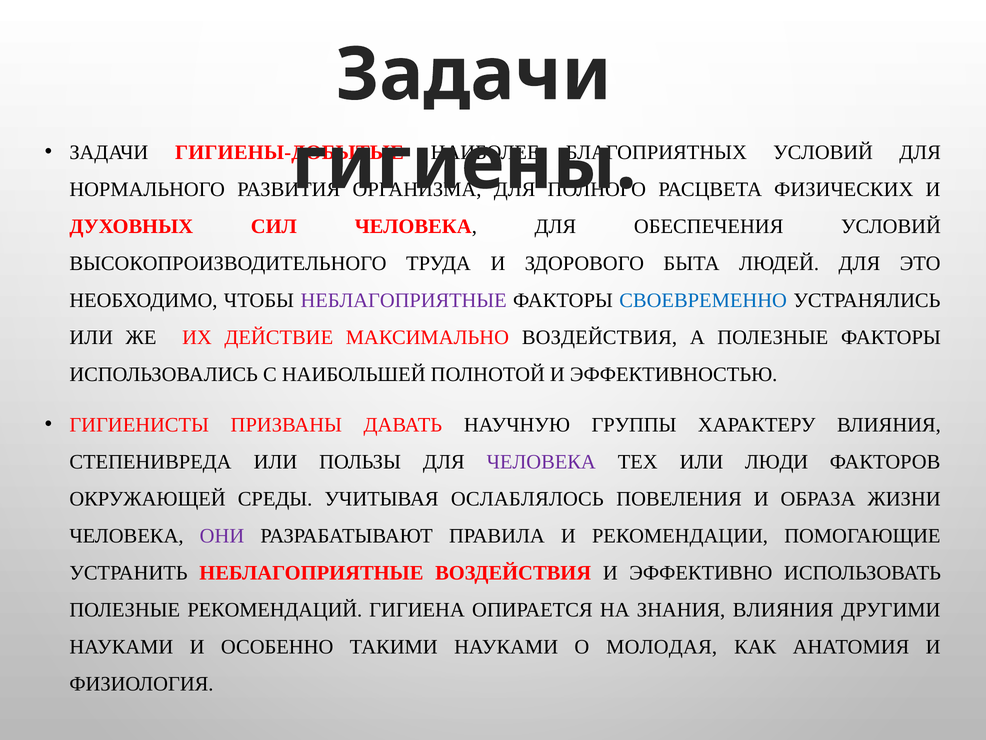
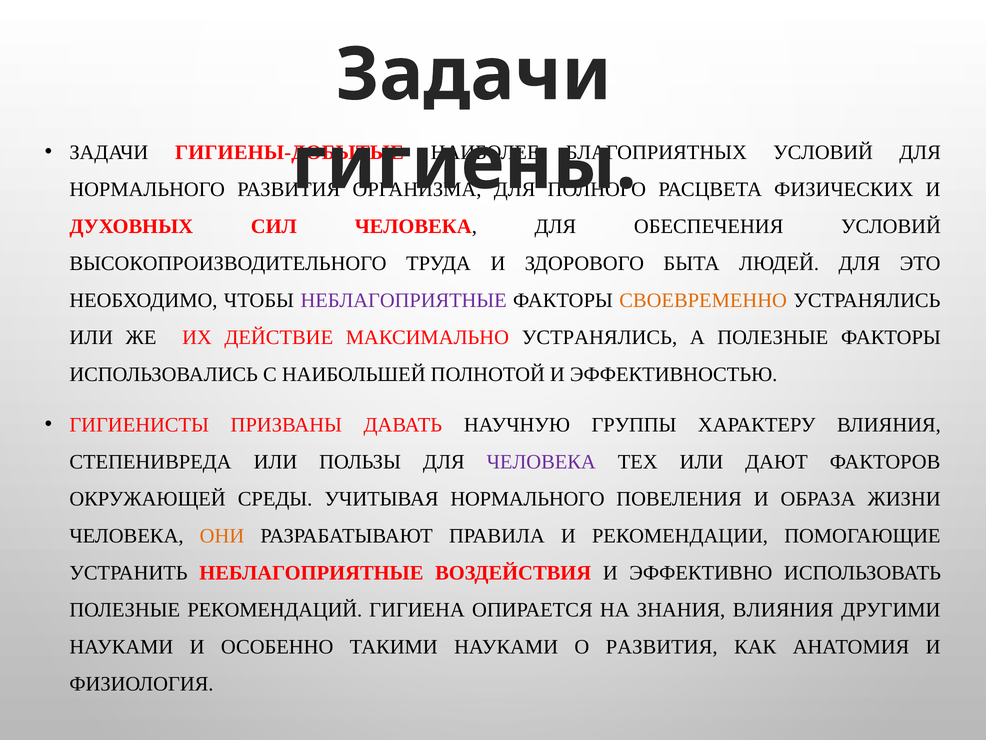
СВОЕВРЕМЕННО colour: blue -> orange
МАКСИМАЛЬНО ВОЗДЕЙСТВИЯ: ВОЗДЕЙСТВИЯ -> УСТРАНЯЛИСЬ
ЛЮДИ: ЛЮДИ -> ДАЮТ
УЧИТЫВАЯ ОСЛАБЛЯЛОСЬ: ОСЛАБЛЯЛОСЬ -> НОРМАЛЬНОГО
ОНИ colour: purple -> orange
О МОЛОДАЯ: МОЛОДАЯ -> РАЗВИТИЯ
